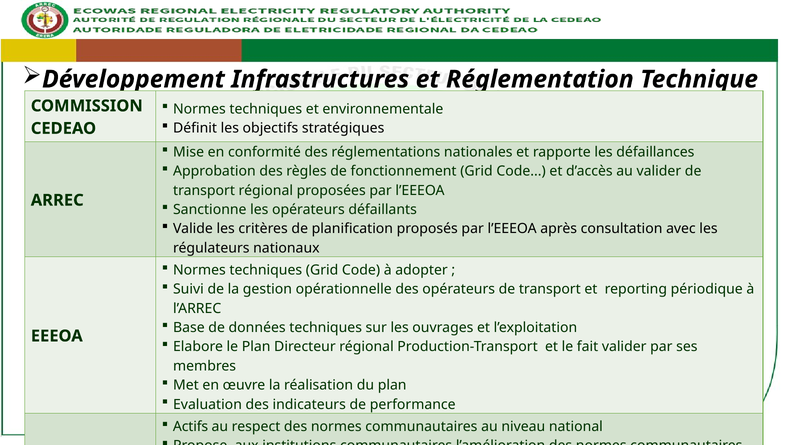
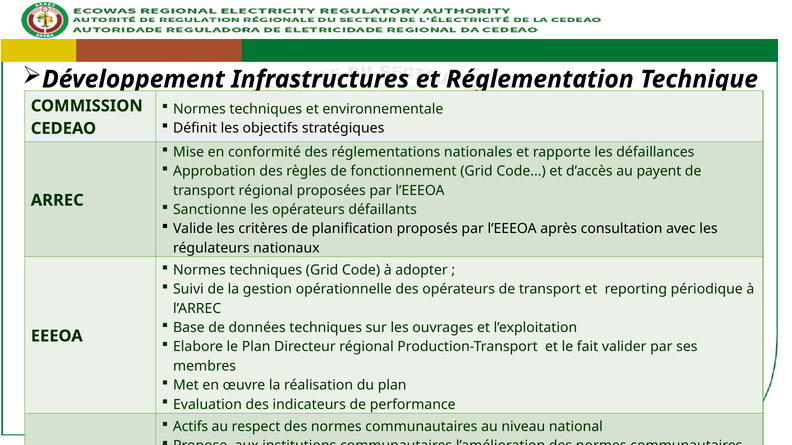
au valider: valider -> payent
